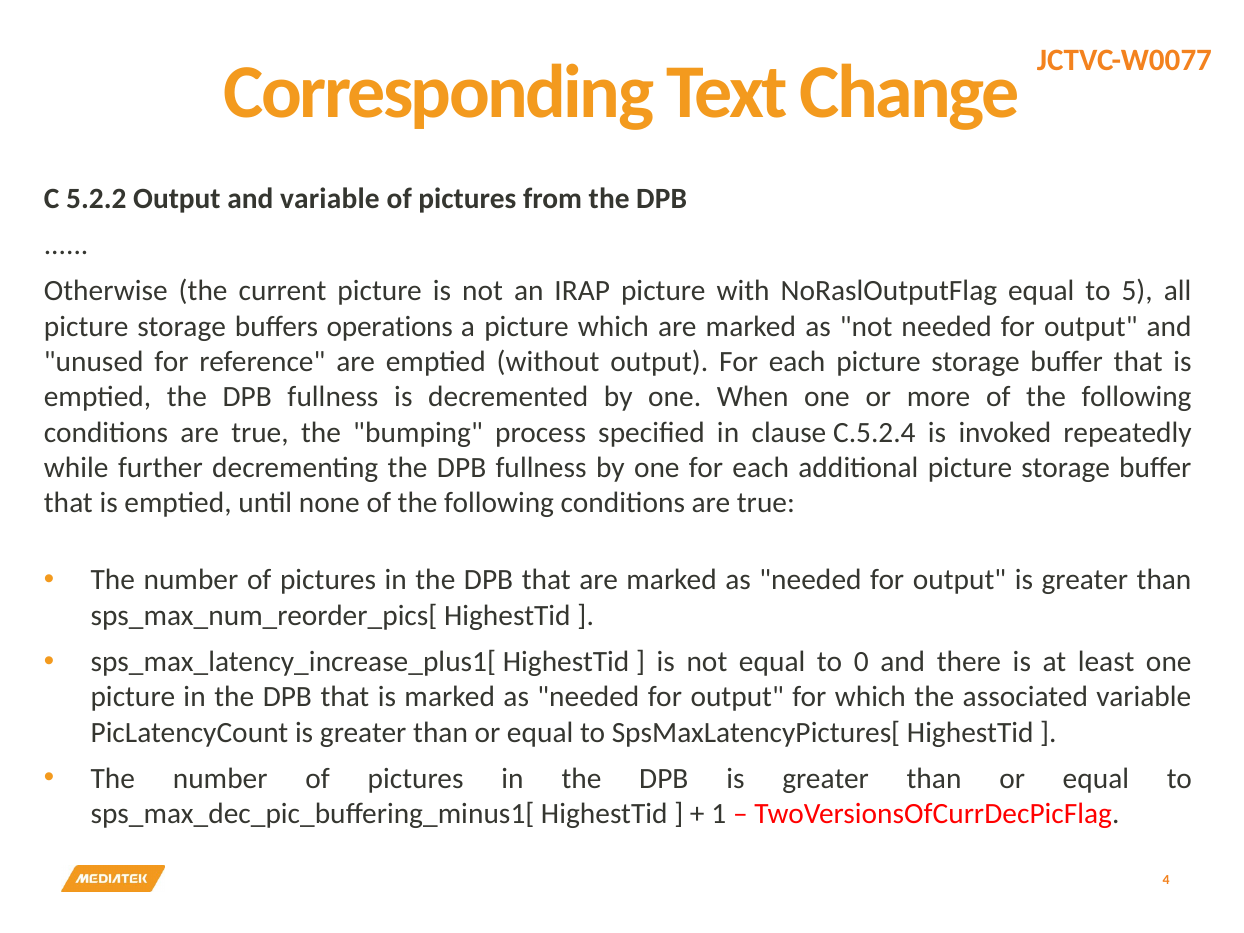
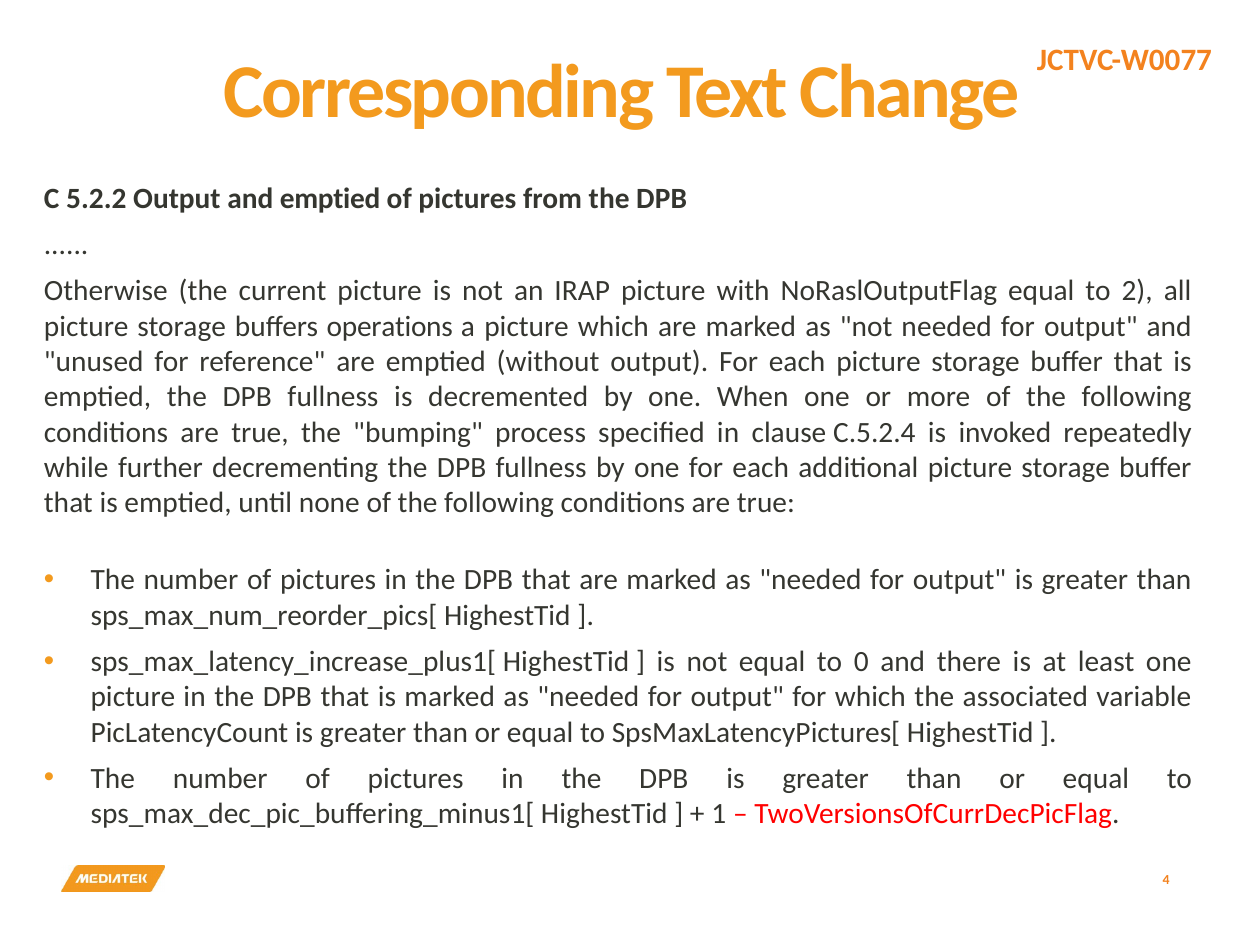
and variable: variable -> emptied
5: 5 -> 2
